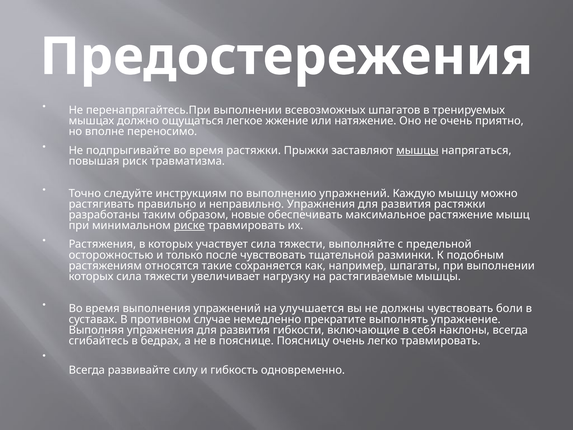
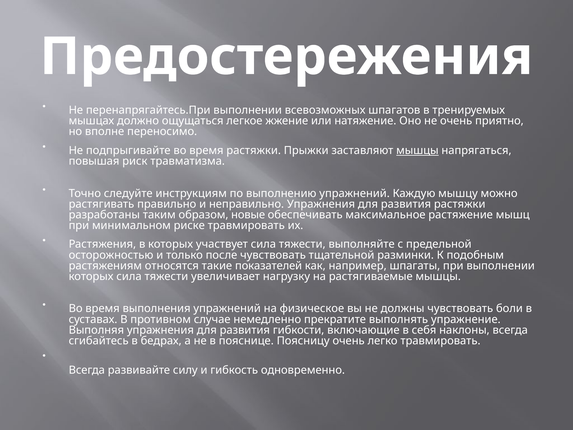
риске underline: present -> none
сохраняется: сохраняется -> показателей
улучшается: улучшается -> физическое
